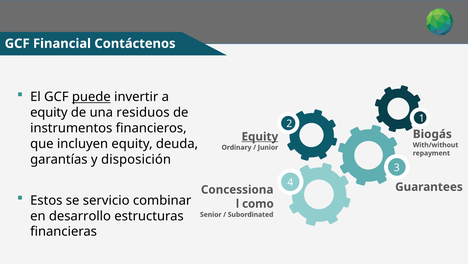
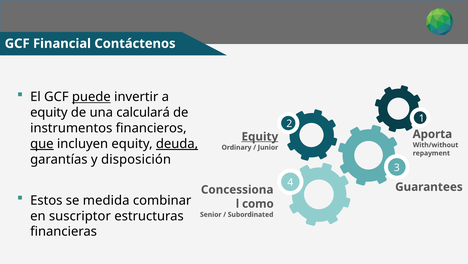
residuos: residuos -> calculará
Biogás: Biogás -> Aporta
que underline: none -> present
deuda underline: none -> present
servicio: servicio -> medida
desarrollo: desarrollo -> suscriptor
